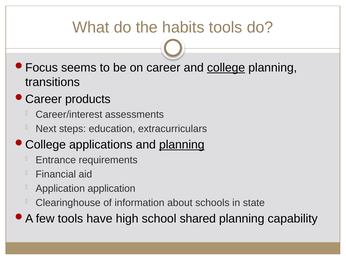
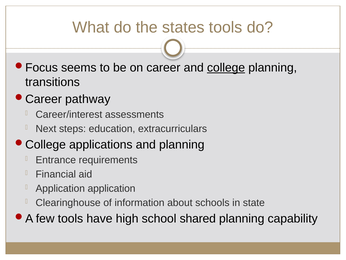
habits: habits -> states
products: products -> pathway
planning at (182, 144) underline: present -> none
